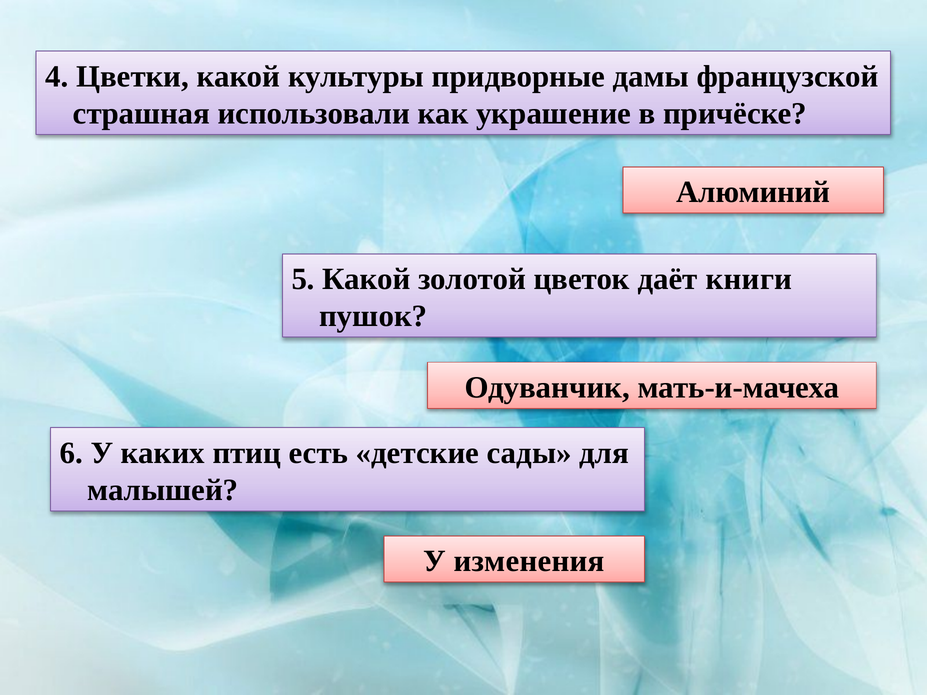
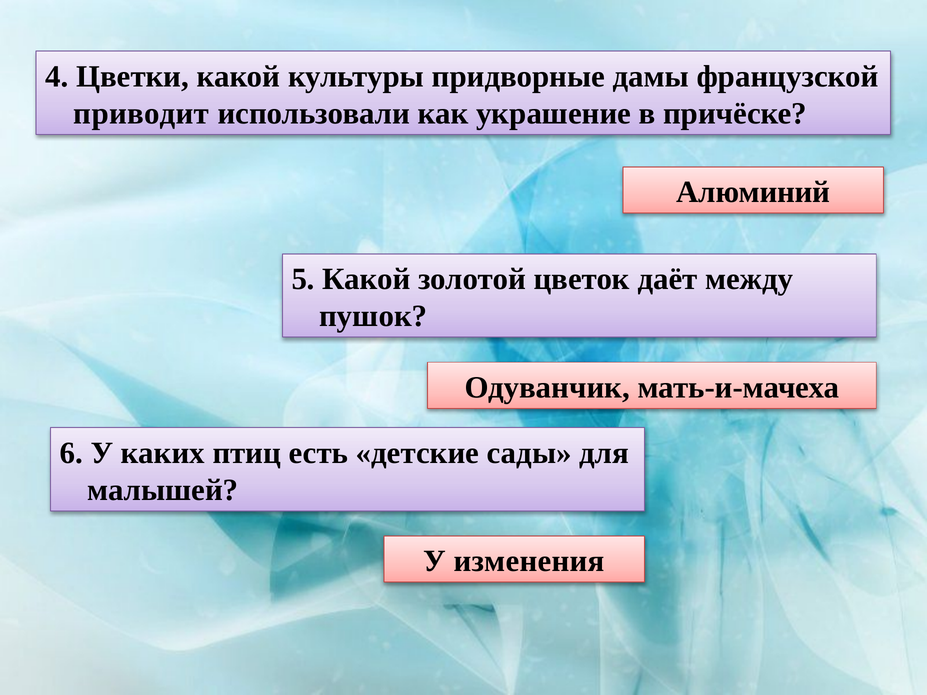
страшная: страшная -> приводит
книги: книги -> между
